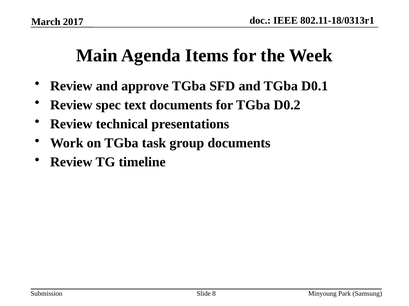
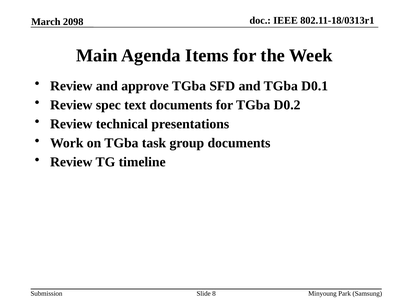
2017: 2017 -> 2098
